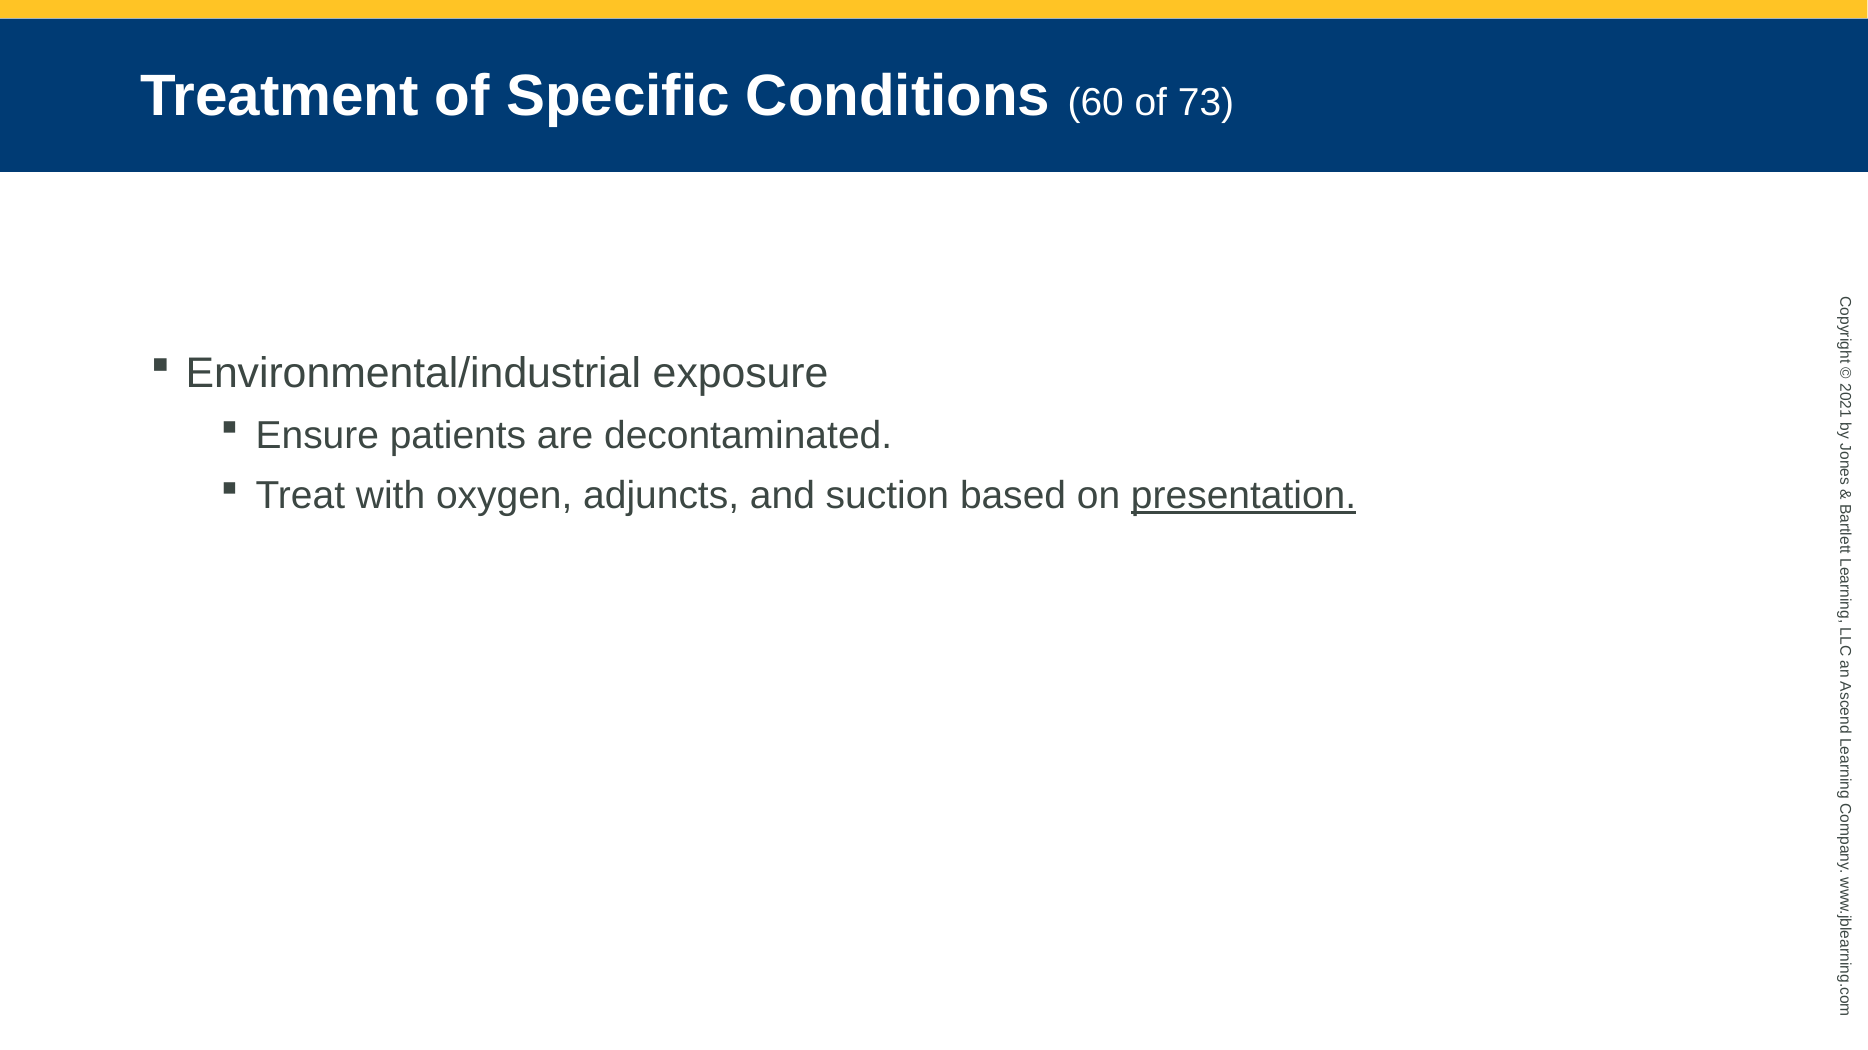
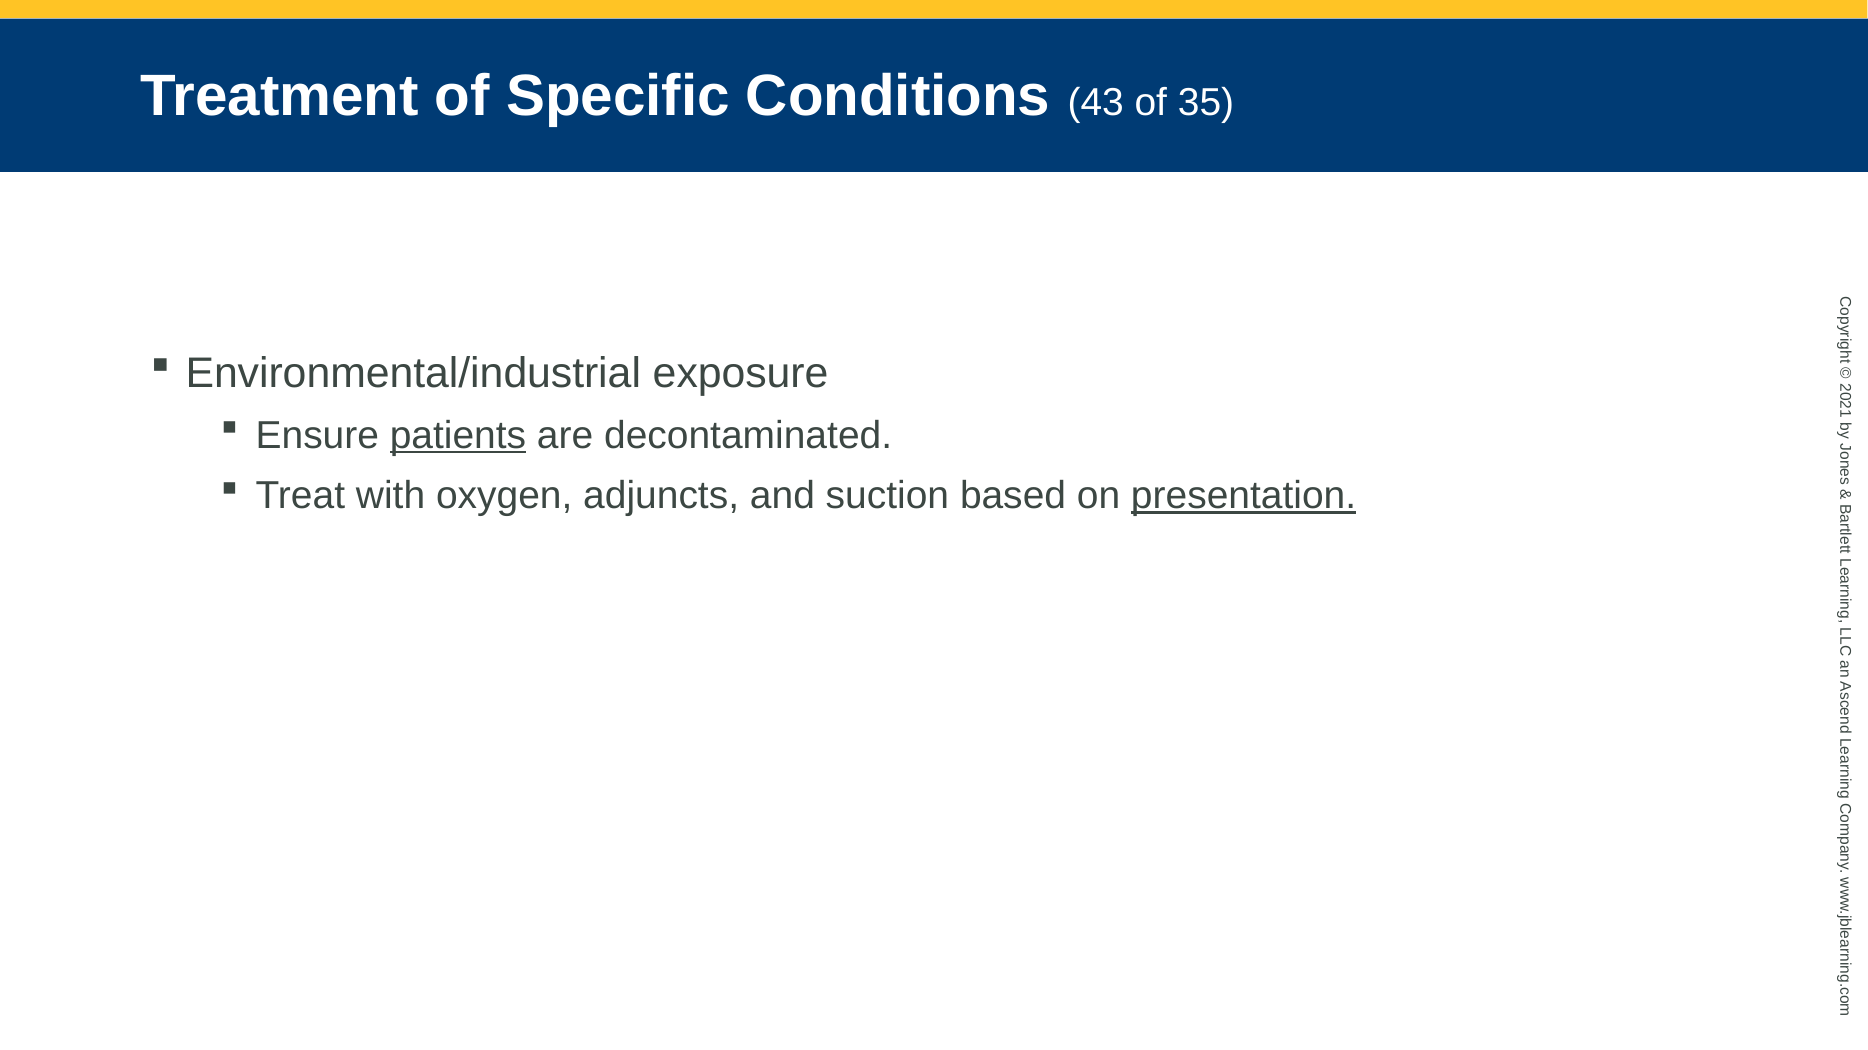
60: 60 -> 43
73: 73 -> 35
patients underline: none -> present
